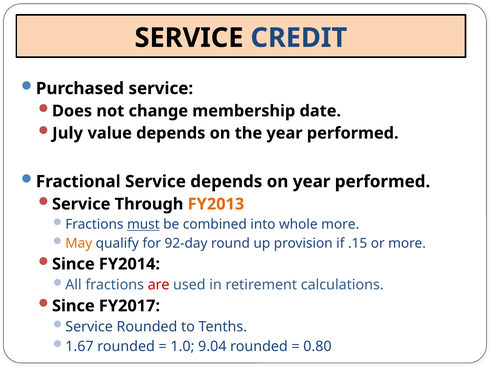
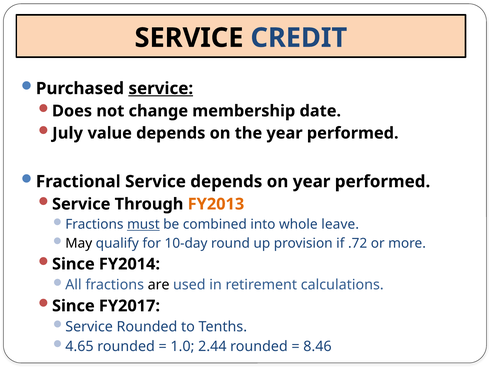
service at (161, 88) underline: none -> present
whole more: more -> leave
May colour: orange -> black
92-day: 92-day -> 10-day
.15: .15 -> .72
are colour: red -> black
1.67: 1.67 -> 4.65
9.04: 9.04 -> 2.44
0.80: 0.80 -> 8.46
